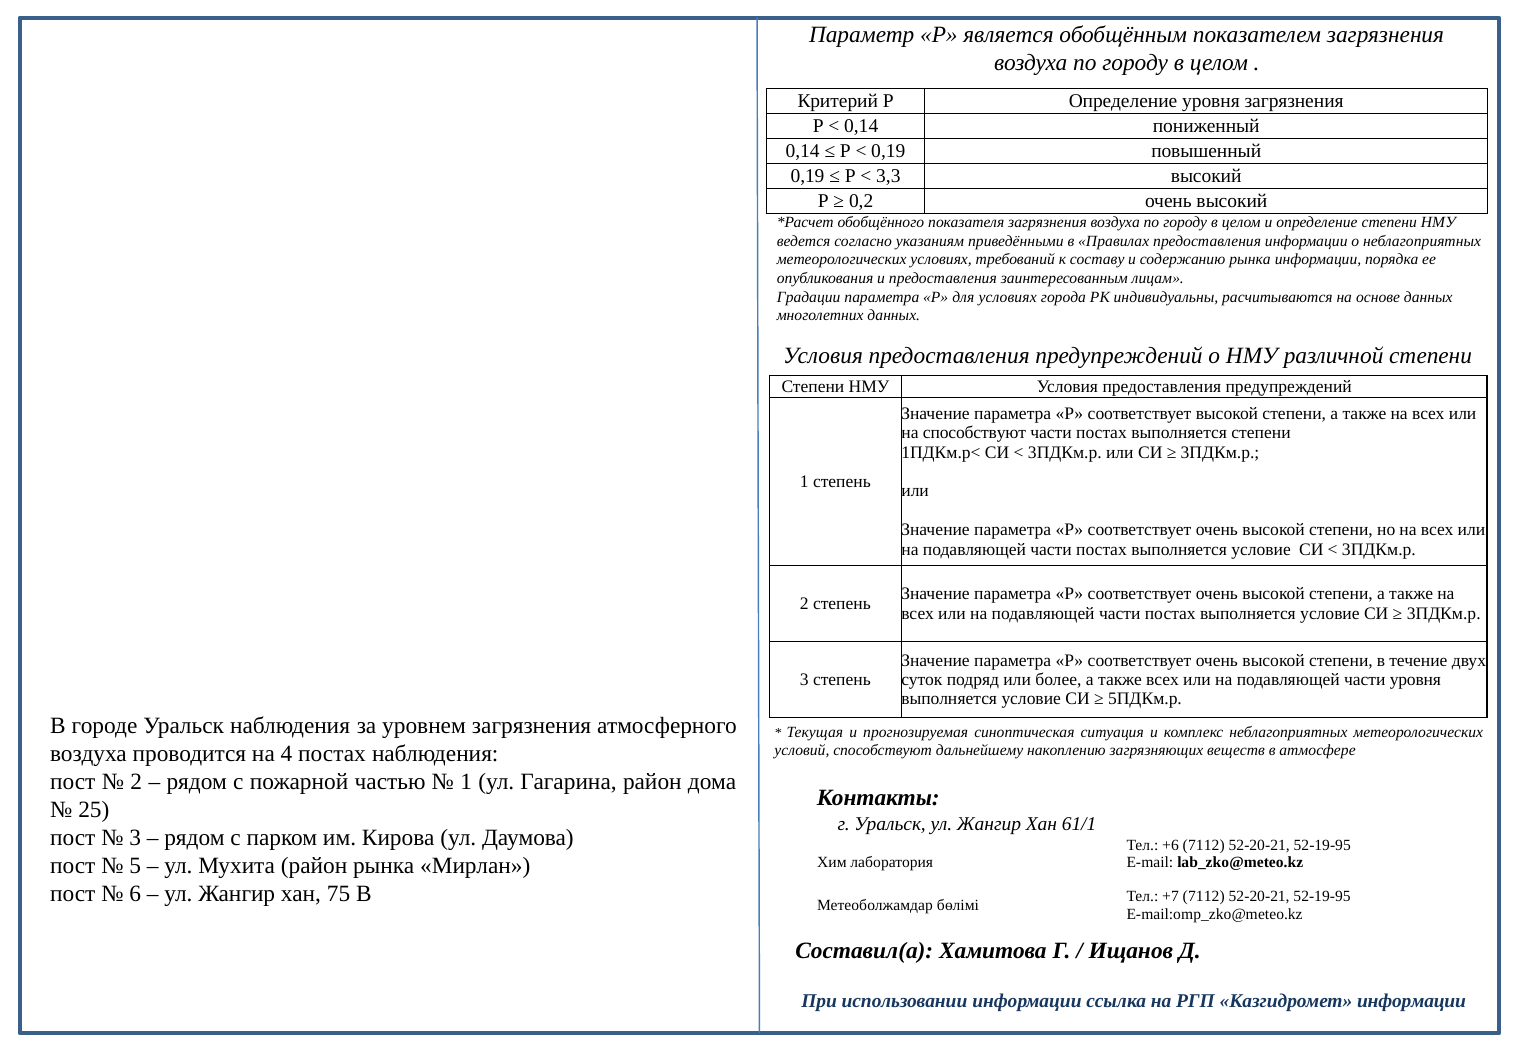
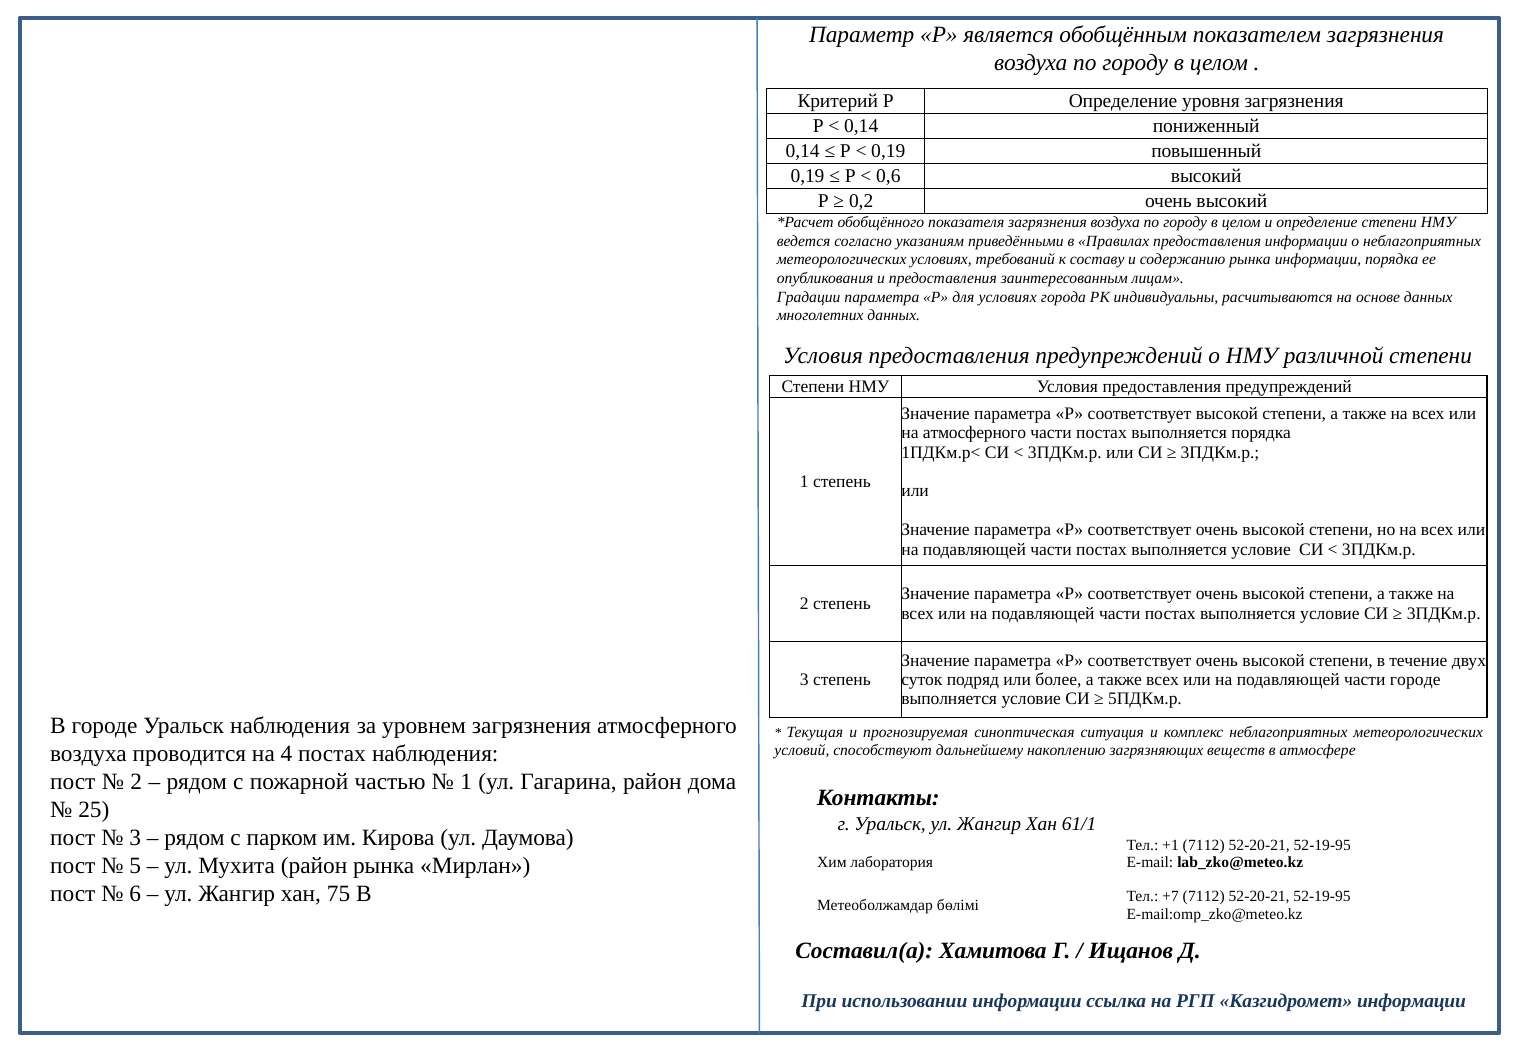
3,3: 3,3 -> 0,6
на способствуют: способствуют -> атмосферного
выполняется степени: степени -> порядка
части уровня: уровня -> городе
+6: +6 -> +1
